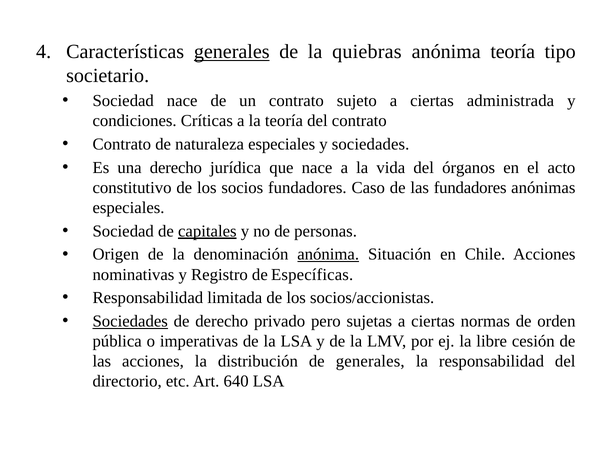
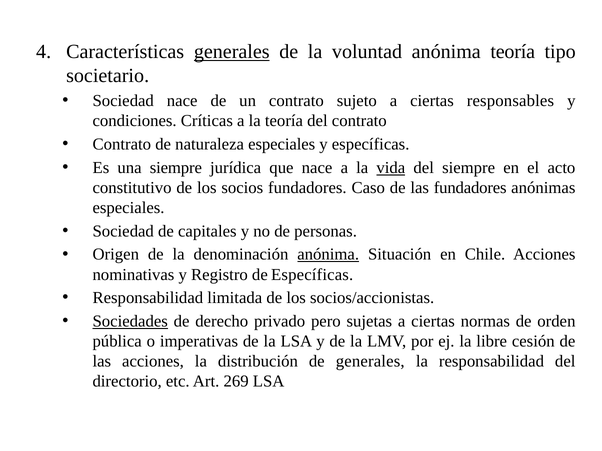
quiebras: quiebras -> voluntad
administrada: administrada -> responsables
y sociedades: sociedades -> específicas
una derecho: derecho -> siempre
vida underline: none -> present
del órganos: órganos -> siempre
capitales underline: present -> none
640: 640 -> 269
